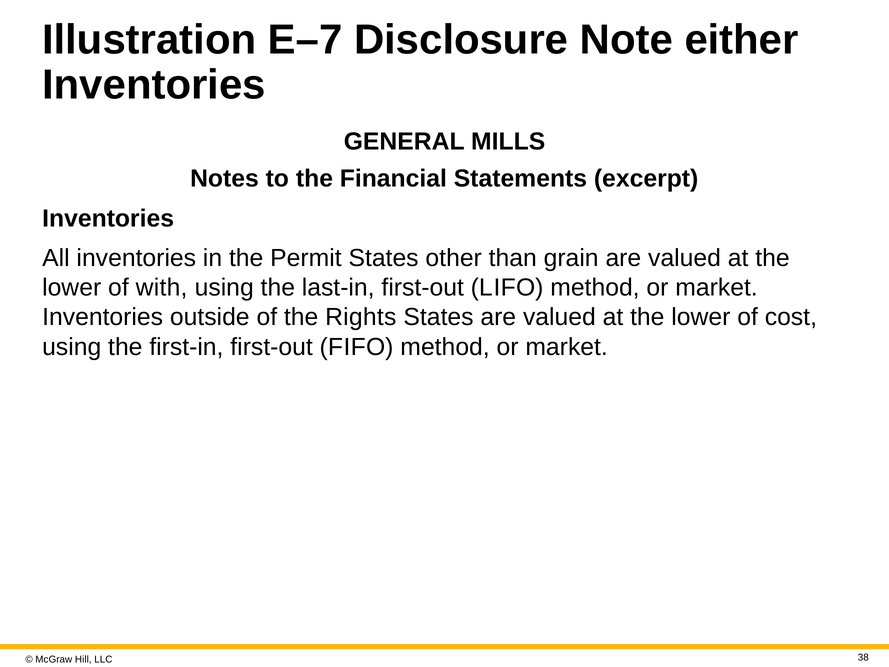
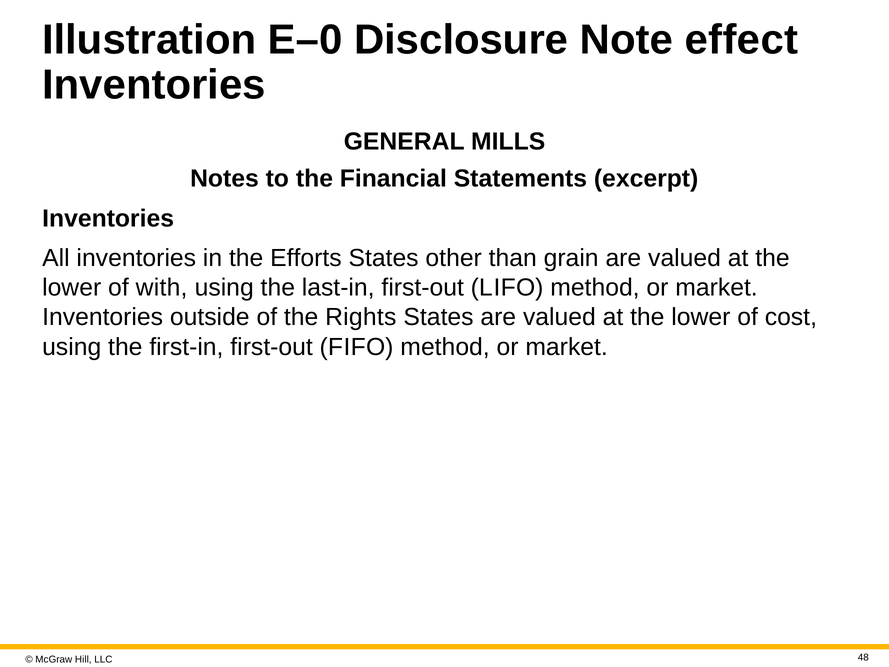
E–7: E–7 -> E–0
either: either -> effect
Permit: Permit -> Efforts
38: 38 -> 48
